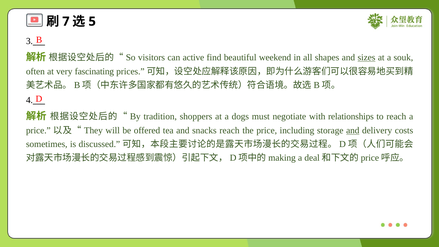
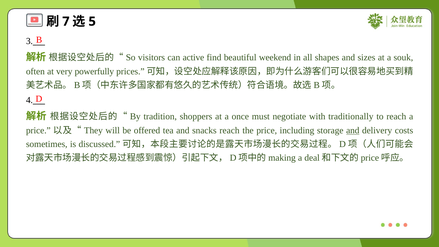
sizes underline: present -> none
fascinating: fascinating -> powerfully
dogs: dogs -> once
relationships: relationships -> traditionally
